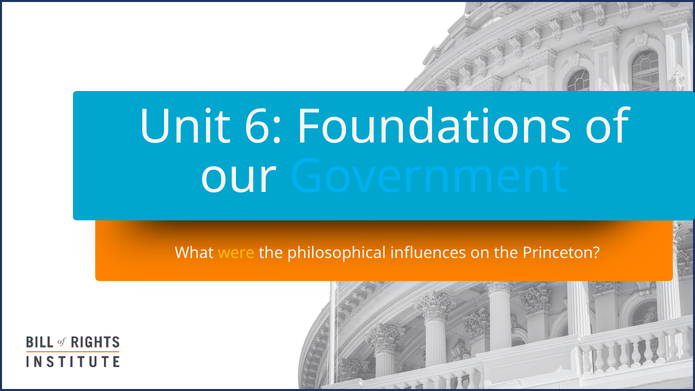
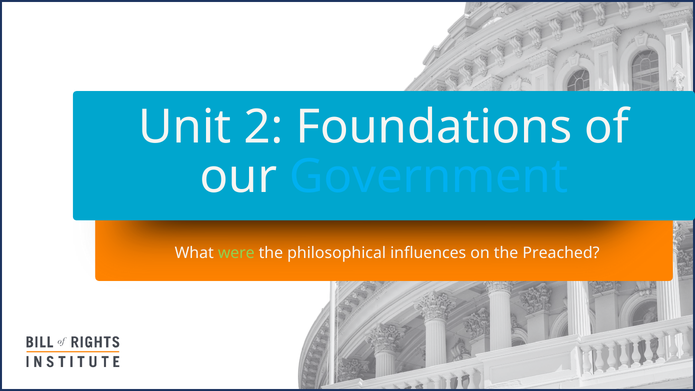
6: 6 -> 2
were colour: yellow -> light green
Princeton: Princeton -> Preached
